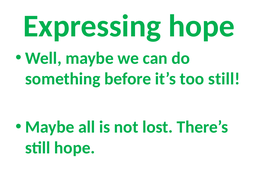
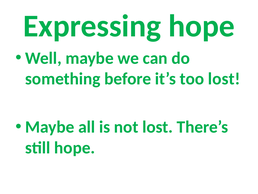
too still: still -> lost
